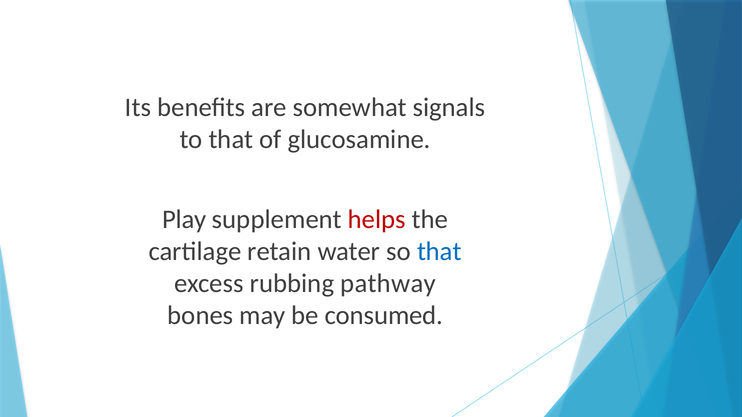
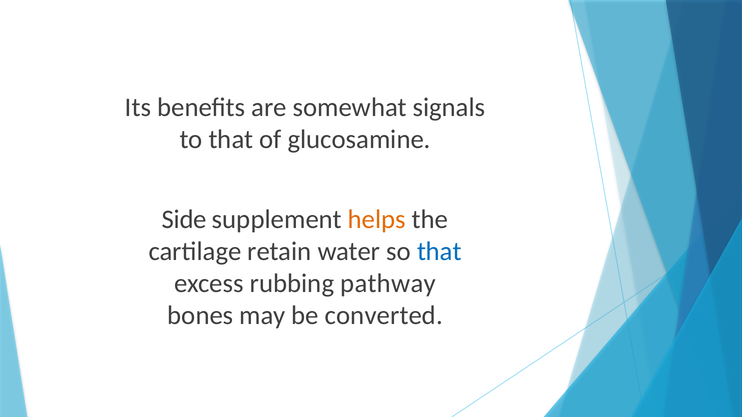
Play: Play -> Side
helps colour: red -> orange
consumed: consumed -> converted
